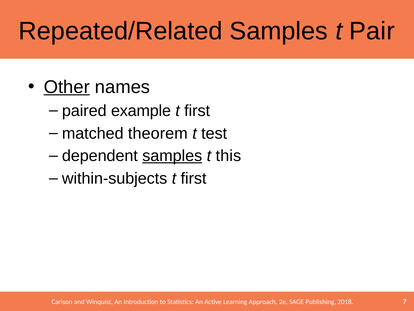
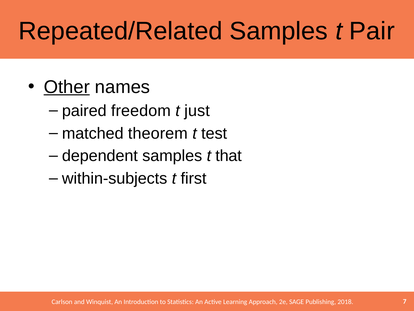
example: example -> freedom
first at (197, 111): first -> just
samples at (172, 156) underline: present -> none
this: this -> that
